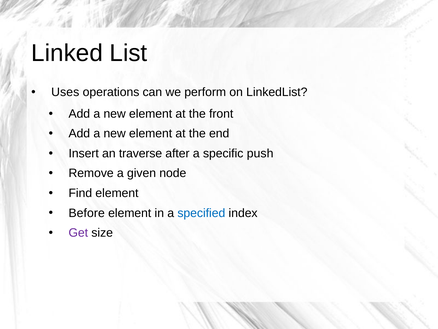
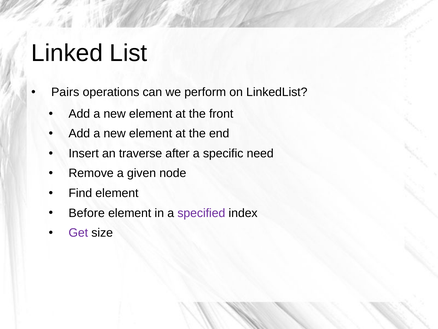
Uses: Uses -> Pairs
push: push -> need
specified colour: blue -> purple
